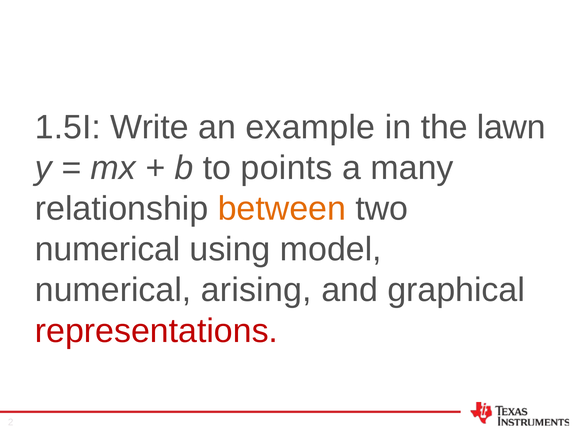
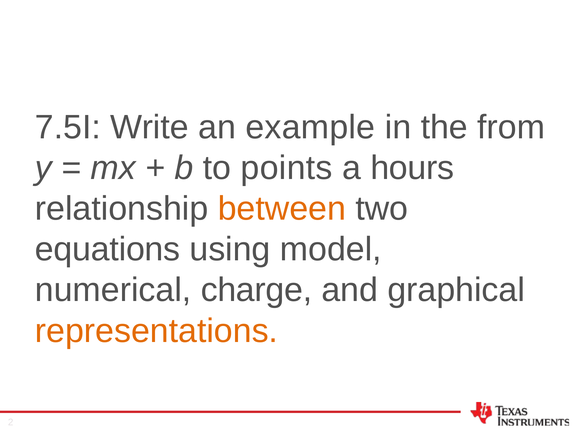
1.5I: 1.5I -> 7.5I
lawn: lawn -> from
many: many -> hours
numerical at (108, 250): numerical -> equations
arising: arising -> charge
representations colour: red -> orange
